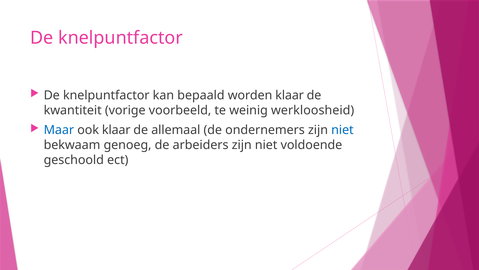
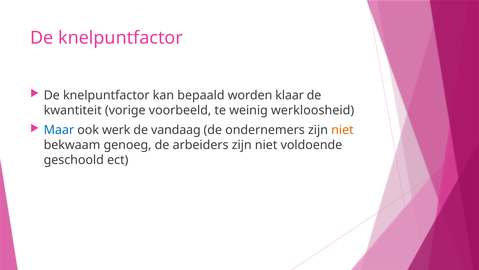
ook klaar: klaar -> werk
allemaal: allemaal -> vandaag
niet at (342, 130) colour: blue -> orange
